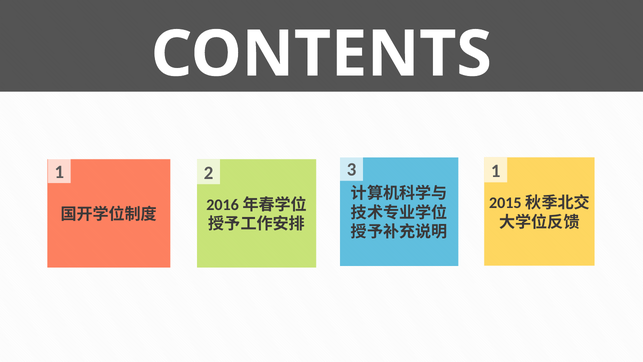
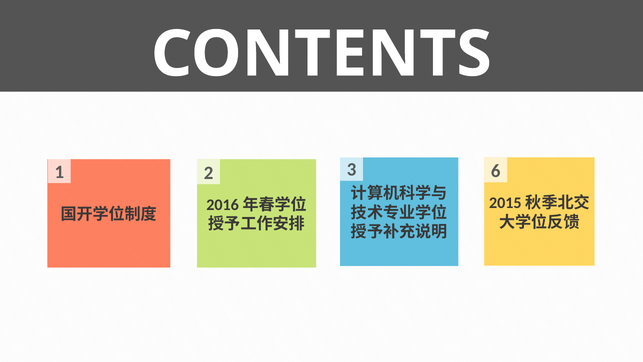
2 1: 1 -> 6
